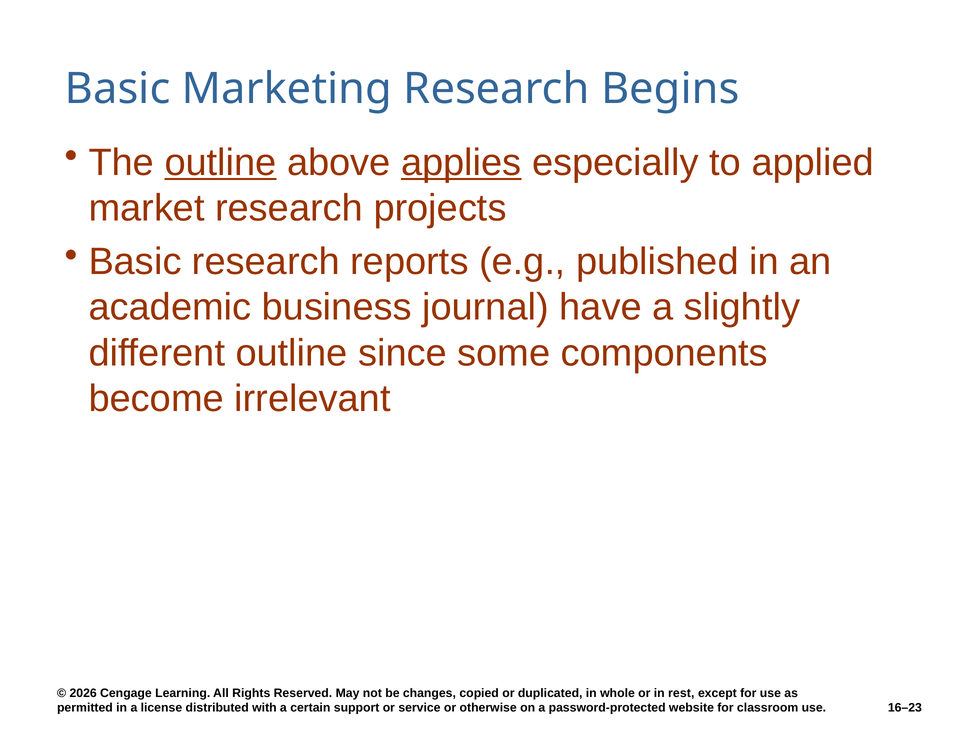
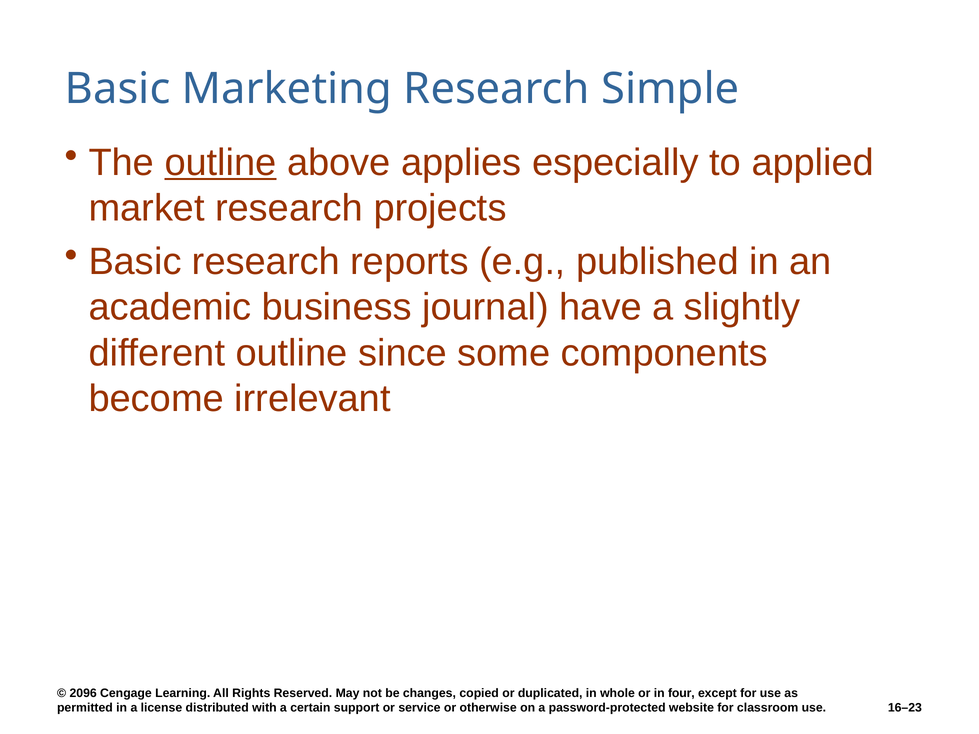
Begins: Begins -> Simple
applies underline: present -> none
2026: 2026 -> 2096
rest: rest -> four
